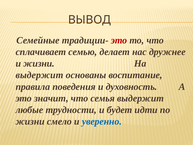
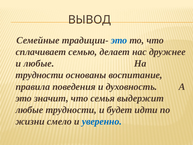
это at (119, 40) colour: red -> blue
и жизни: жизни -> любые
выдержит at (39, 75): выдержит -> трудности
